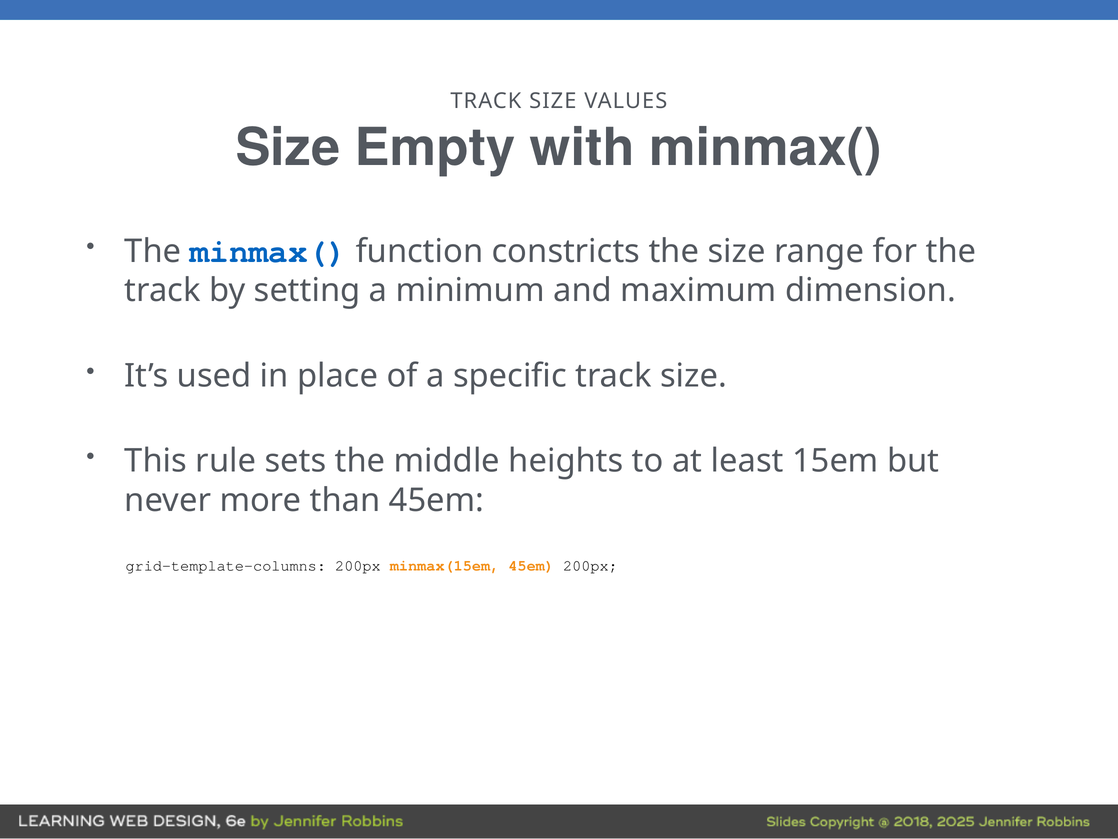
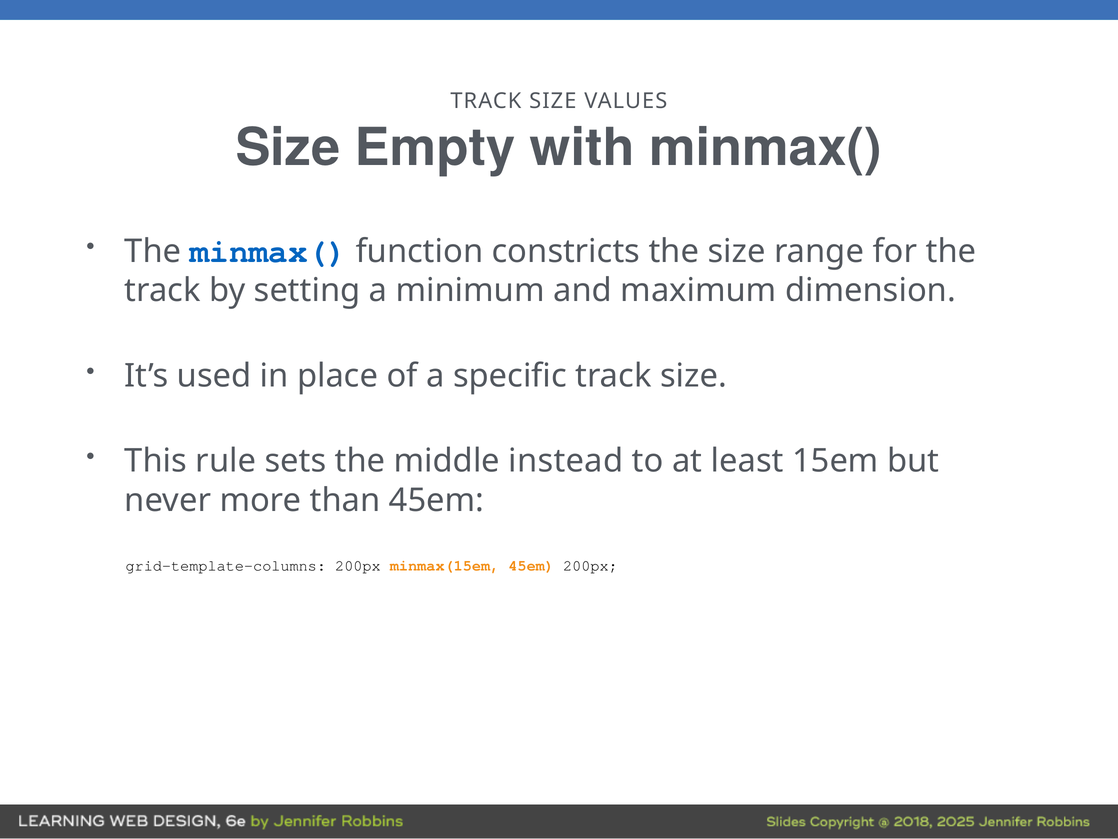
heights: heights -> instead
